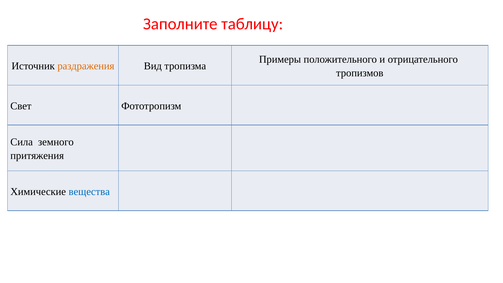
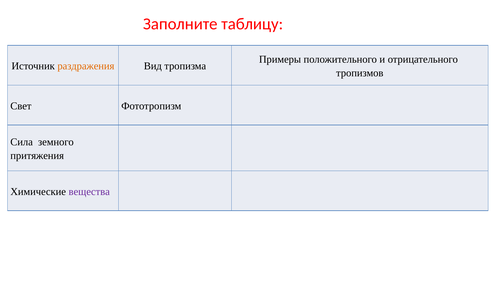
вещества colour: blue -> purple
